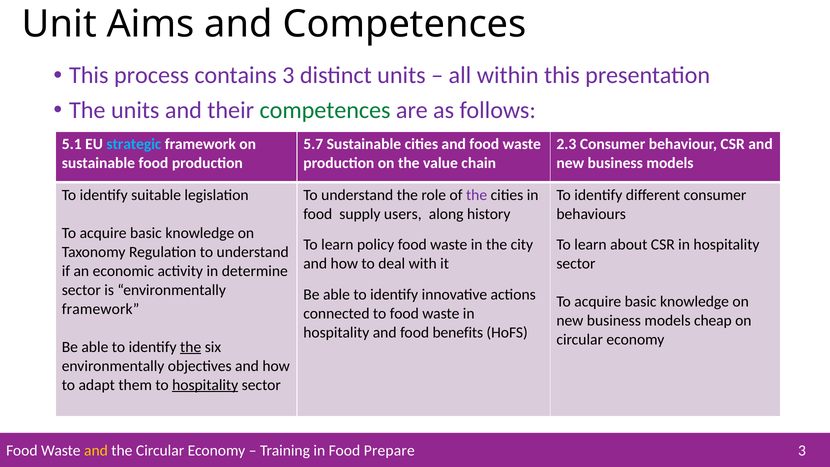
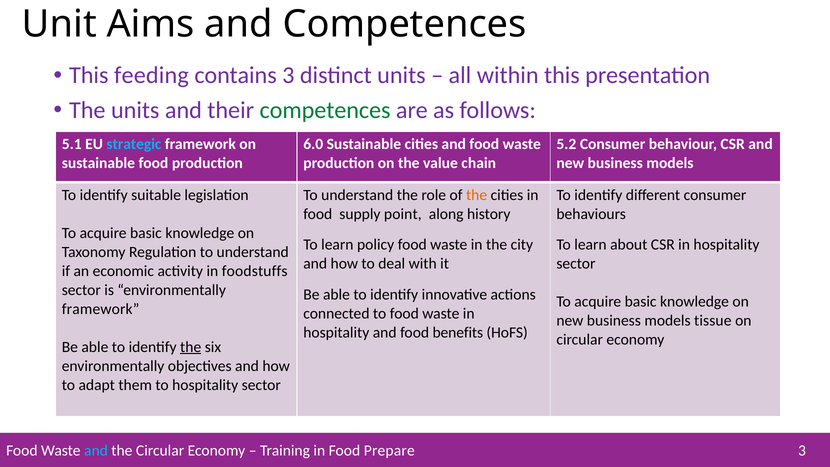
process: process -> feeding
5.7: 5.7 -> 6.0
2.3: 2.3 -> 5.2
the at (477, 195) colour: purple -> orange
users: users -> point
determine: determine -> foodstuffs
cheap: cheap -> tissue
hospitality at (205, 385) underline: present -> none
and at (96, 451) colour: yellow -> light blue
